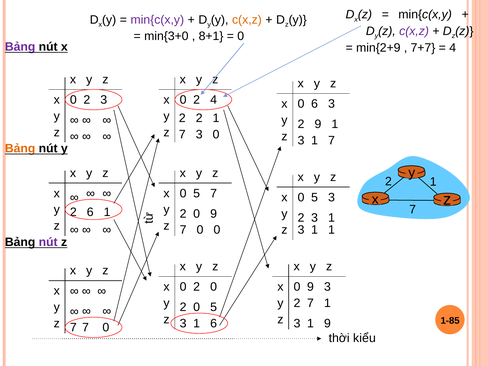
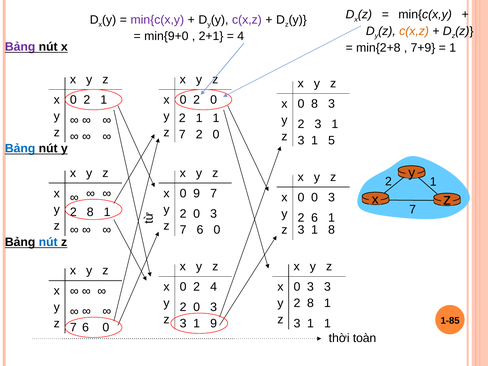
c(x,z at (247, 20) colour: orange -> purple
c(x,z at (414, 31) colour: purple -> orange
min{3+0: min{3+0 -> min{9+0
8+1: 8+1 -> 2+1
0 at (241, 36): 0 -> 4
min{2+9: min{2+9 -> min{2+8
7+7: 7+7 -> 7+9
4 at (453, 48): 4 -> 1
0 2 3: 3 -> 1
4 at (214, 100): 4 -> 0
0 6: 6 -> 8
2 at (199, 118): 2 -> 1
2 9: 9 -> 3
7 3: 3 -> 2
3 1 7: 7 -> 5
Bảng at (20, 149) colour: orange -> blue
5 at (197, 193): 5 -> 9
5 at (315, 197): 5 -> 0
6 at (90, 212): 6 -> 8
9 at (214, 214): 9 -> 3
3 at (315, 218): 3 -> 6
0 at (200, 230): 0 -> 6
1 1: 1 -> 8
nút at (48, 242) colour: purple -> blue
0 at (214, 287): 0 -> 4
9 at (310, 287): 9 -> 3
7 at (310, 303): 7 -> 8
5 at (214, 307): 5 -> 3
1 6: 6 -> 9
3 1 9: 9 -> 1
7 at (86, 328): 7 -> 6
kiểu: kiểu -> toàn
